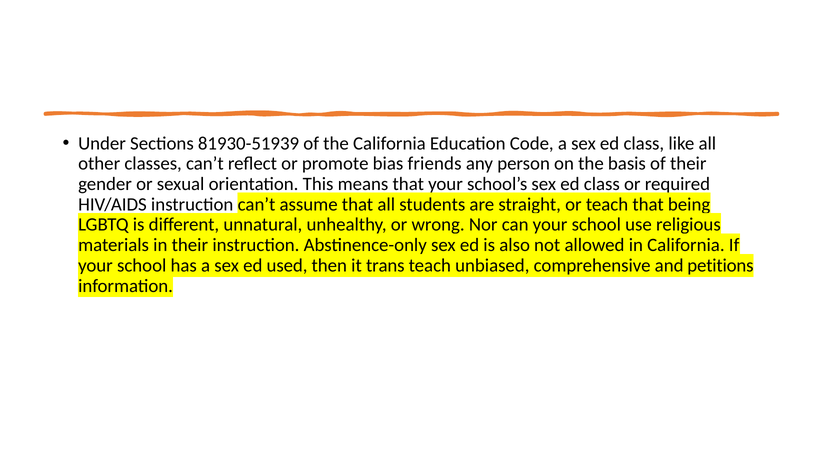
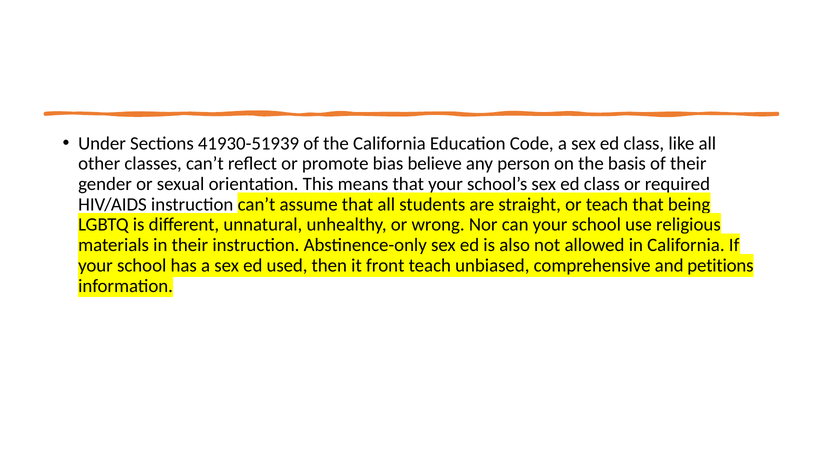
81930-51939: 81930-51939 -> 41930-51939
friends: friends -> believe
trans: trans -> front
